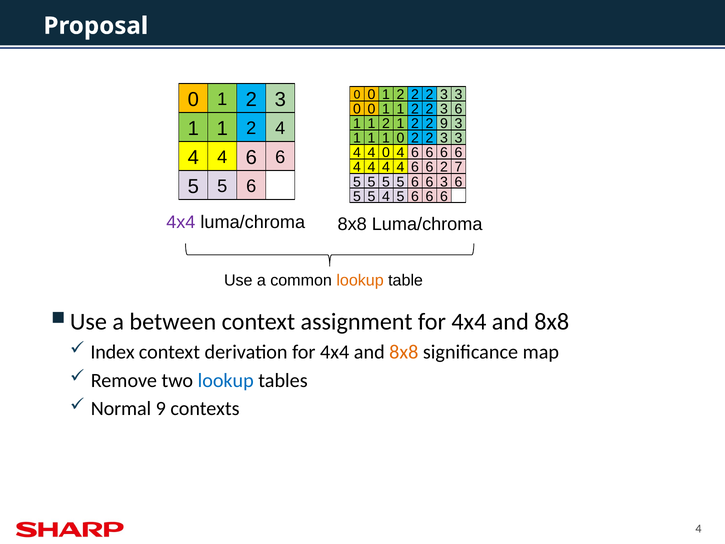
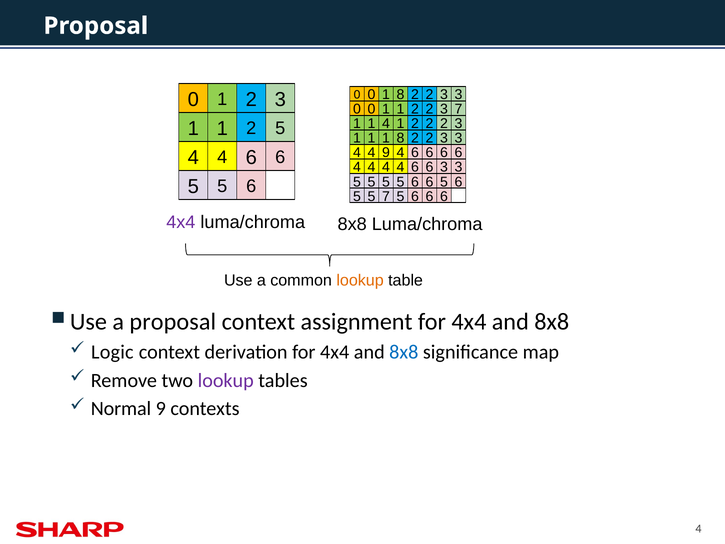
0 2: 2 -> 8
6 at (459, 109): 6 -> 7
2 at (386, 124): 2 -> 4
2 9: 9 -> 2
4 at (280, 128): 4 -> 5
1 0: 0 -> 8
4 0: 0 -> 9
2 at (444, 167): 2 -> 3
7 at (459, 167): 7 -> 3
6 3: 3 -> 5
5 4: 4 -> 7
a between: between -> proposal
Index: Index -> Logic
8x8 at (404, 352) colour: orange -> blue
lookup at (226, 380) colour: blue -> purple
